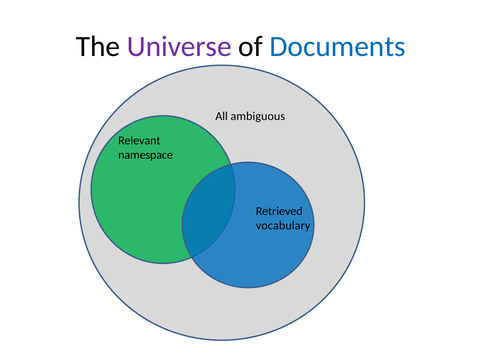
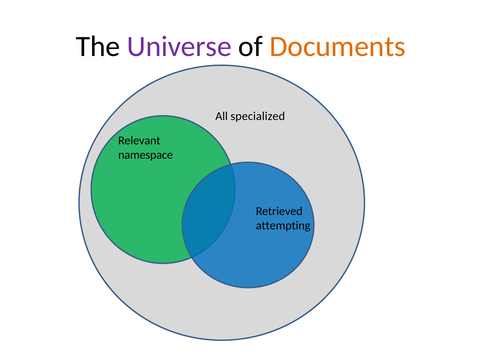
Documents colour: blue -> orange
ambiguous: ambiguous -> specialized
vocabulary: vocabulary -> attempting
